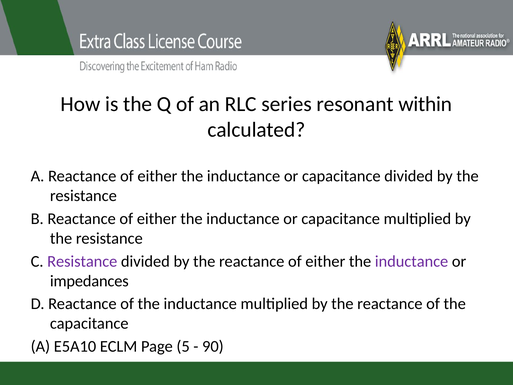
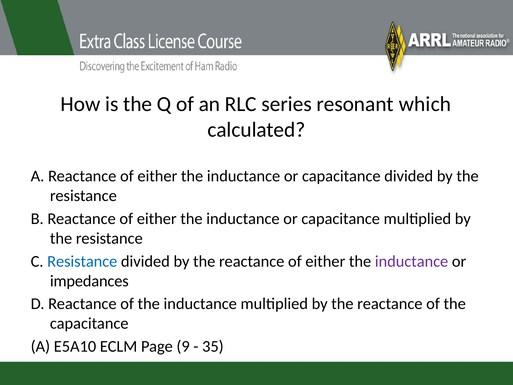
within: within -> which
Resistance at (82, 261) colour: purple -> blue
5: 5 -> 9
90: 90 -> 35
